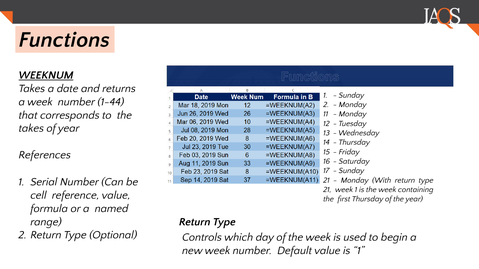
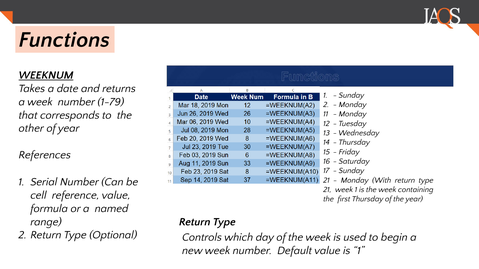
1-44: 1-44 -> 1-79
takes at (31, 129): takes -> other
